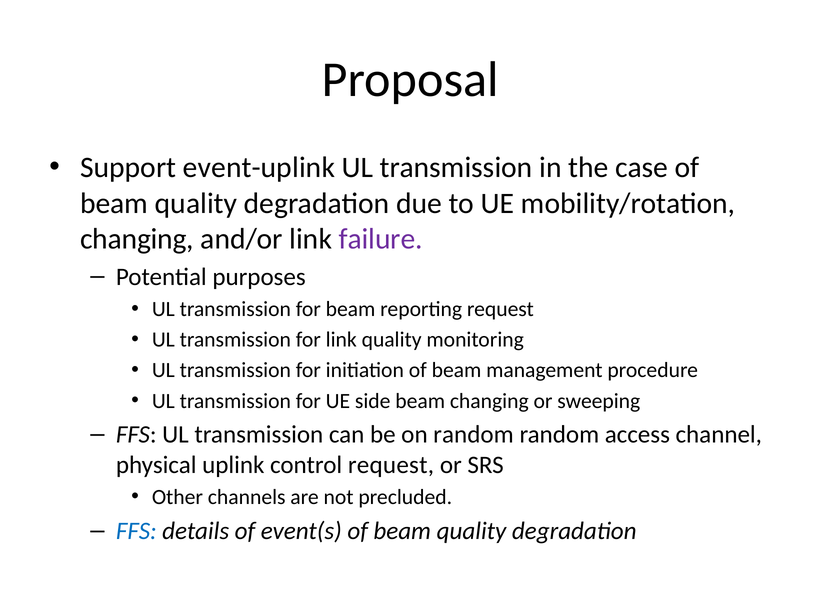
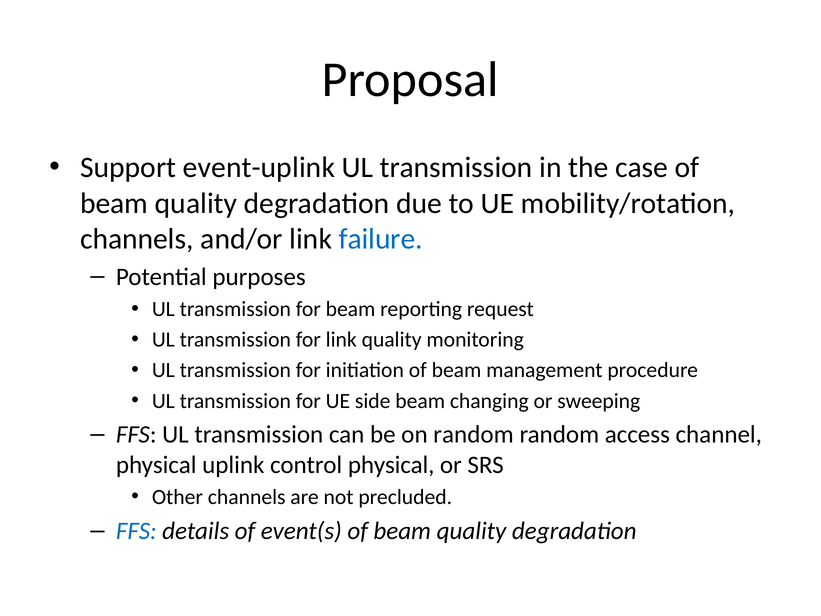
changing at (137, 239): changing -> channels
failure colour: purple -> blue
control request: request -> physical
